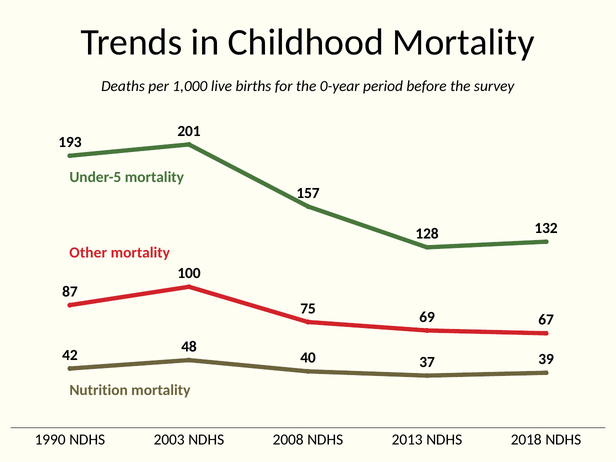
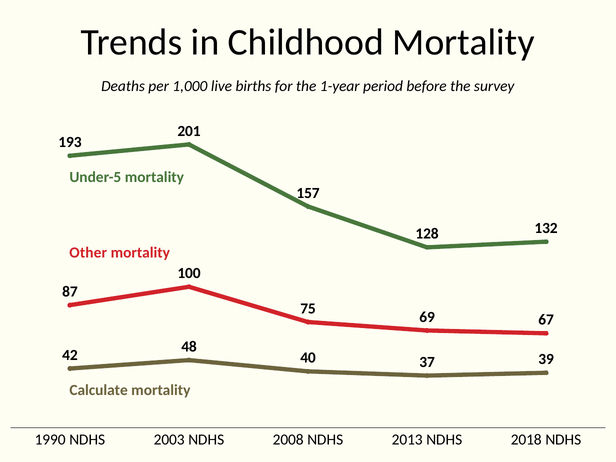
0-year: 0-year -> 1-year
Nutrition: Nutrition -> Calculate
